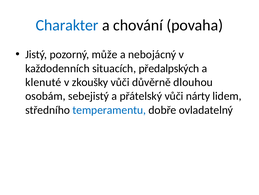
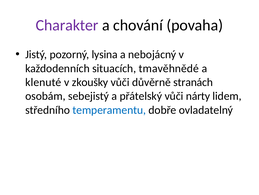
Charakter colour: blue -> purple
může: může -> lysina
předalpských: předalpských -> tmavěhnědé
dlouhou: dlouhou -> stranách
